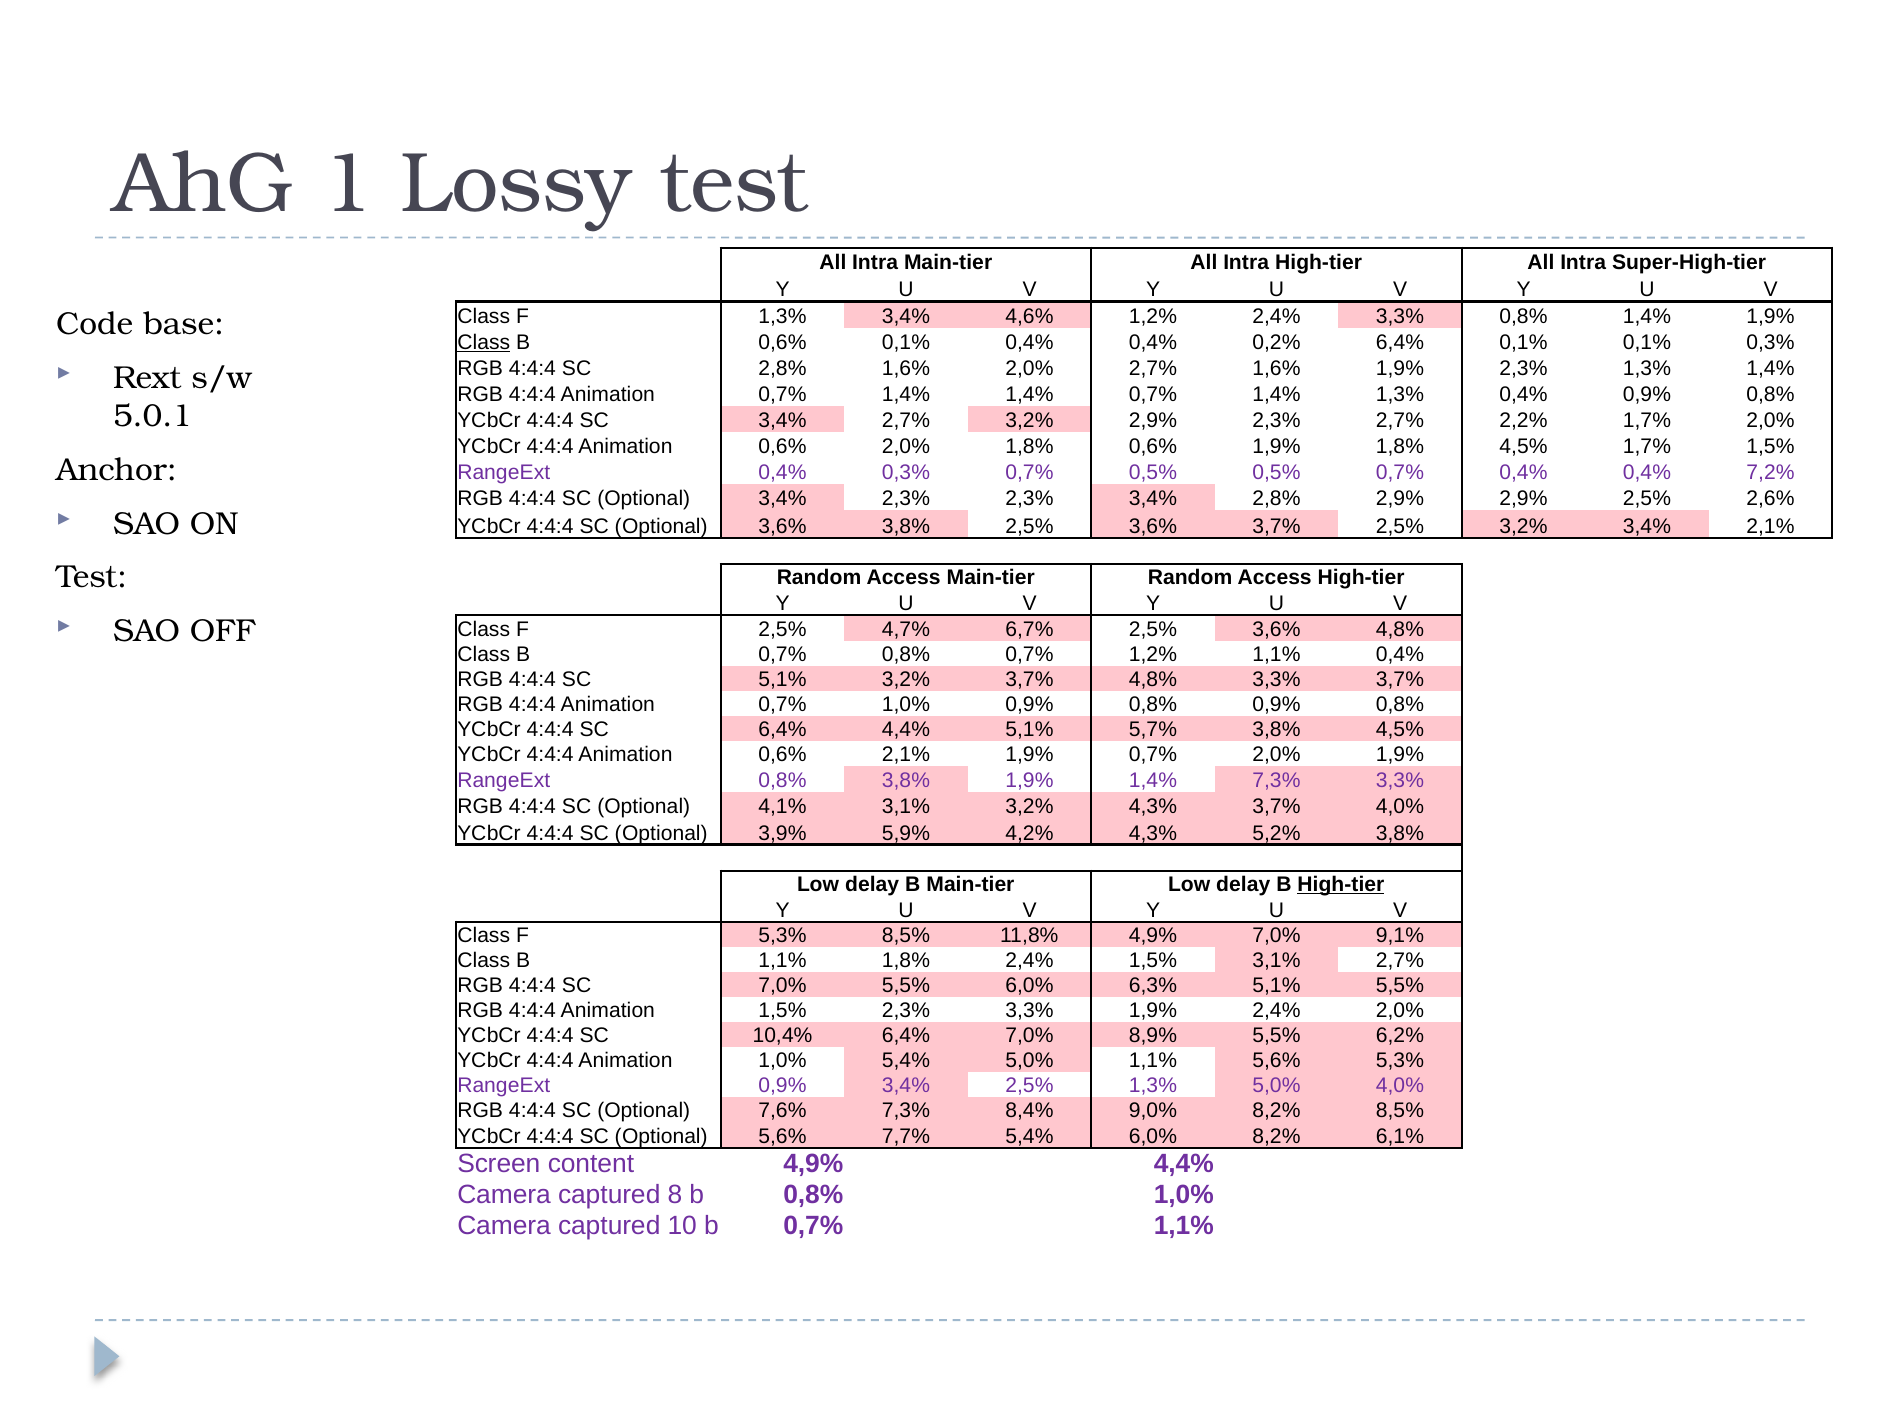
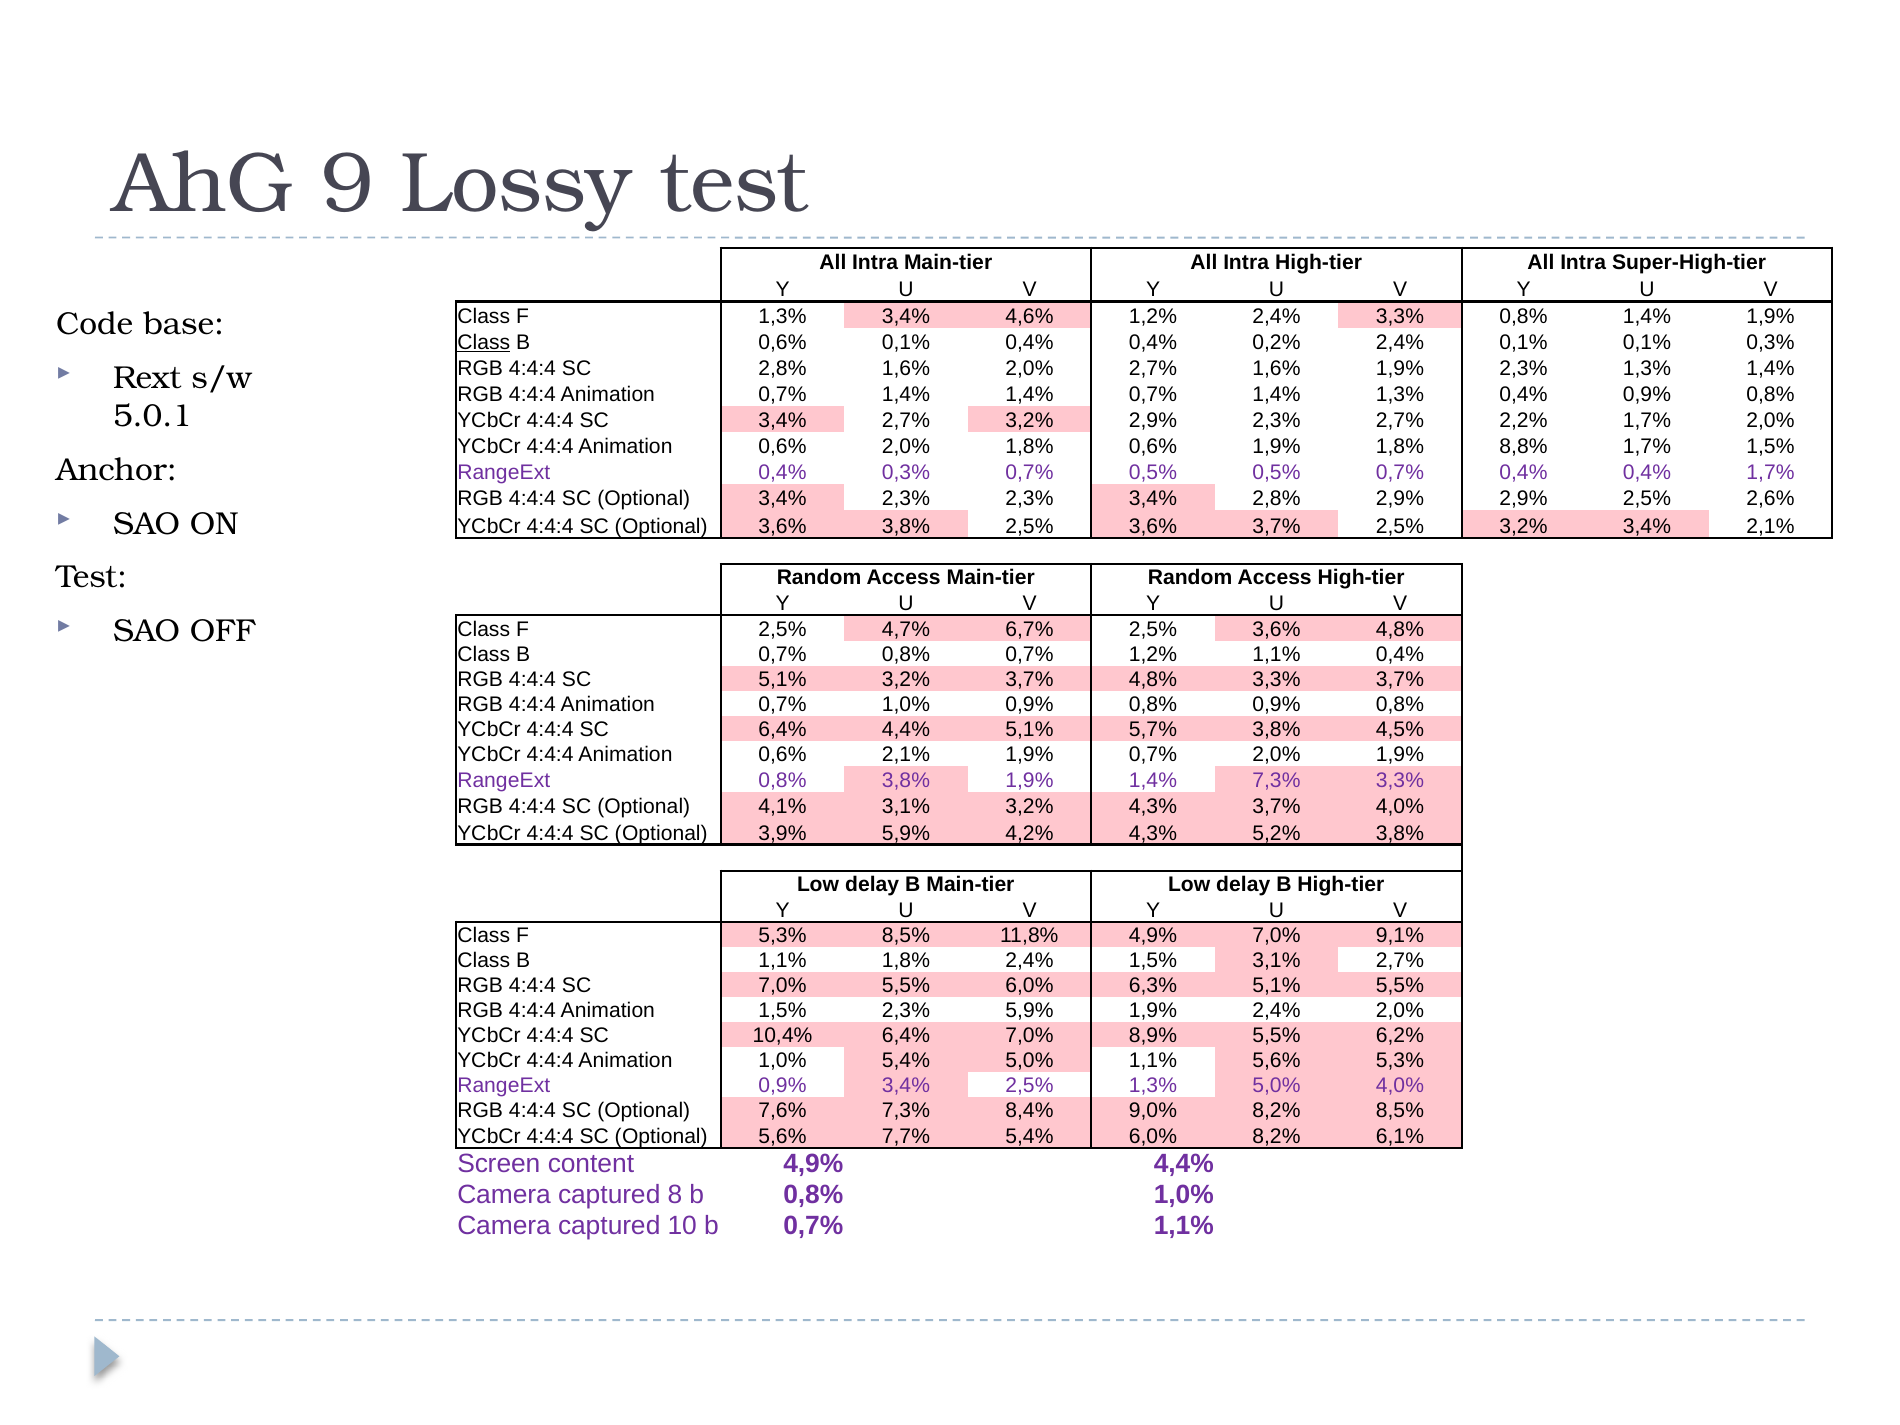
1: 1 -> 9
0,2% 6,4%: 6,4% -> 2,4%
1,8% 4,5%: 4,5% -> 8,8%
0,4% 7,2%: 7,2% -> 1,7%
High-tier at (1341, 884) underline: present -> none
2,3% 3,3%: 3,3% -> 5,9%
